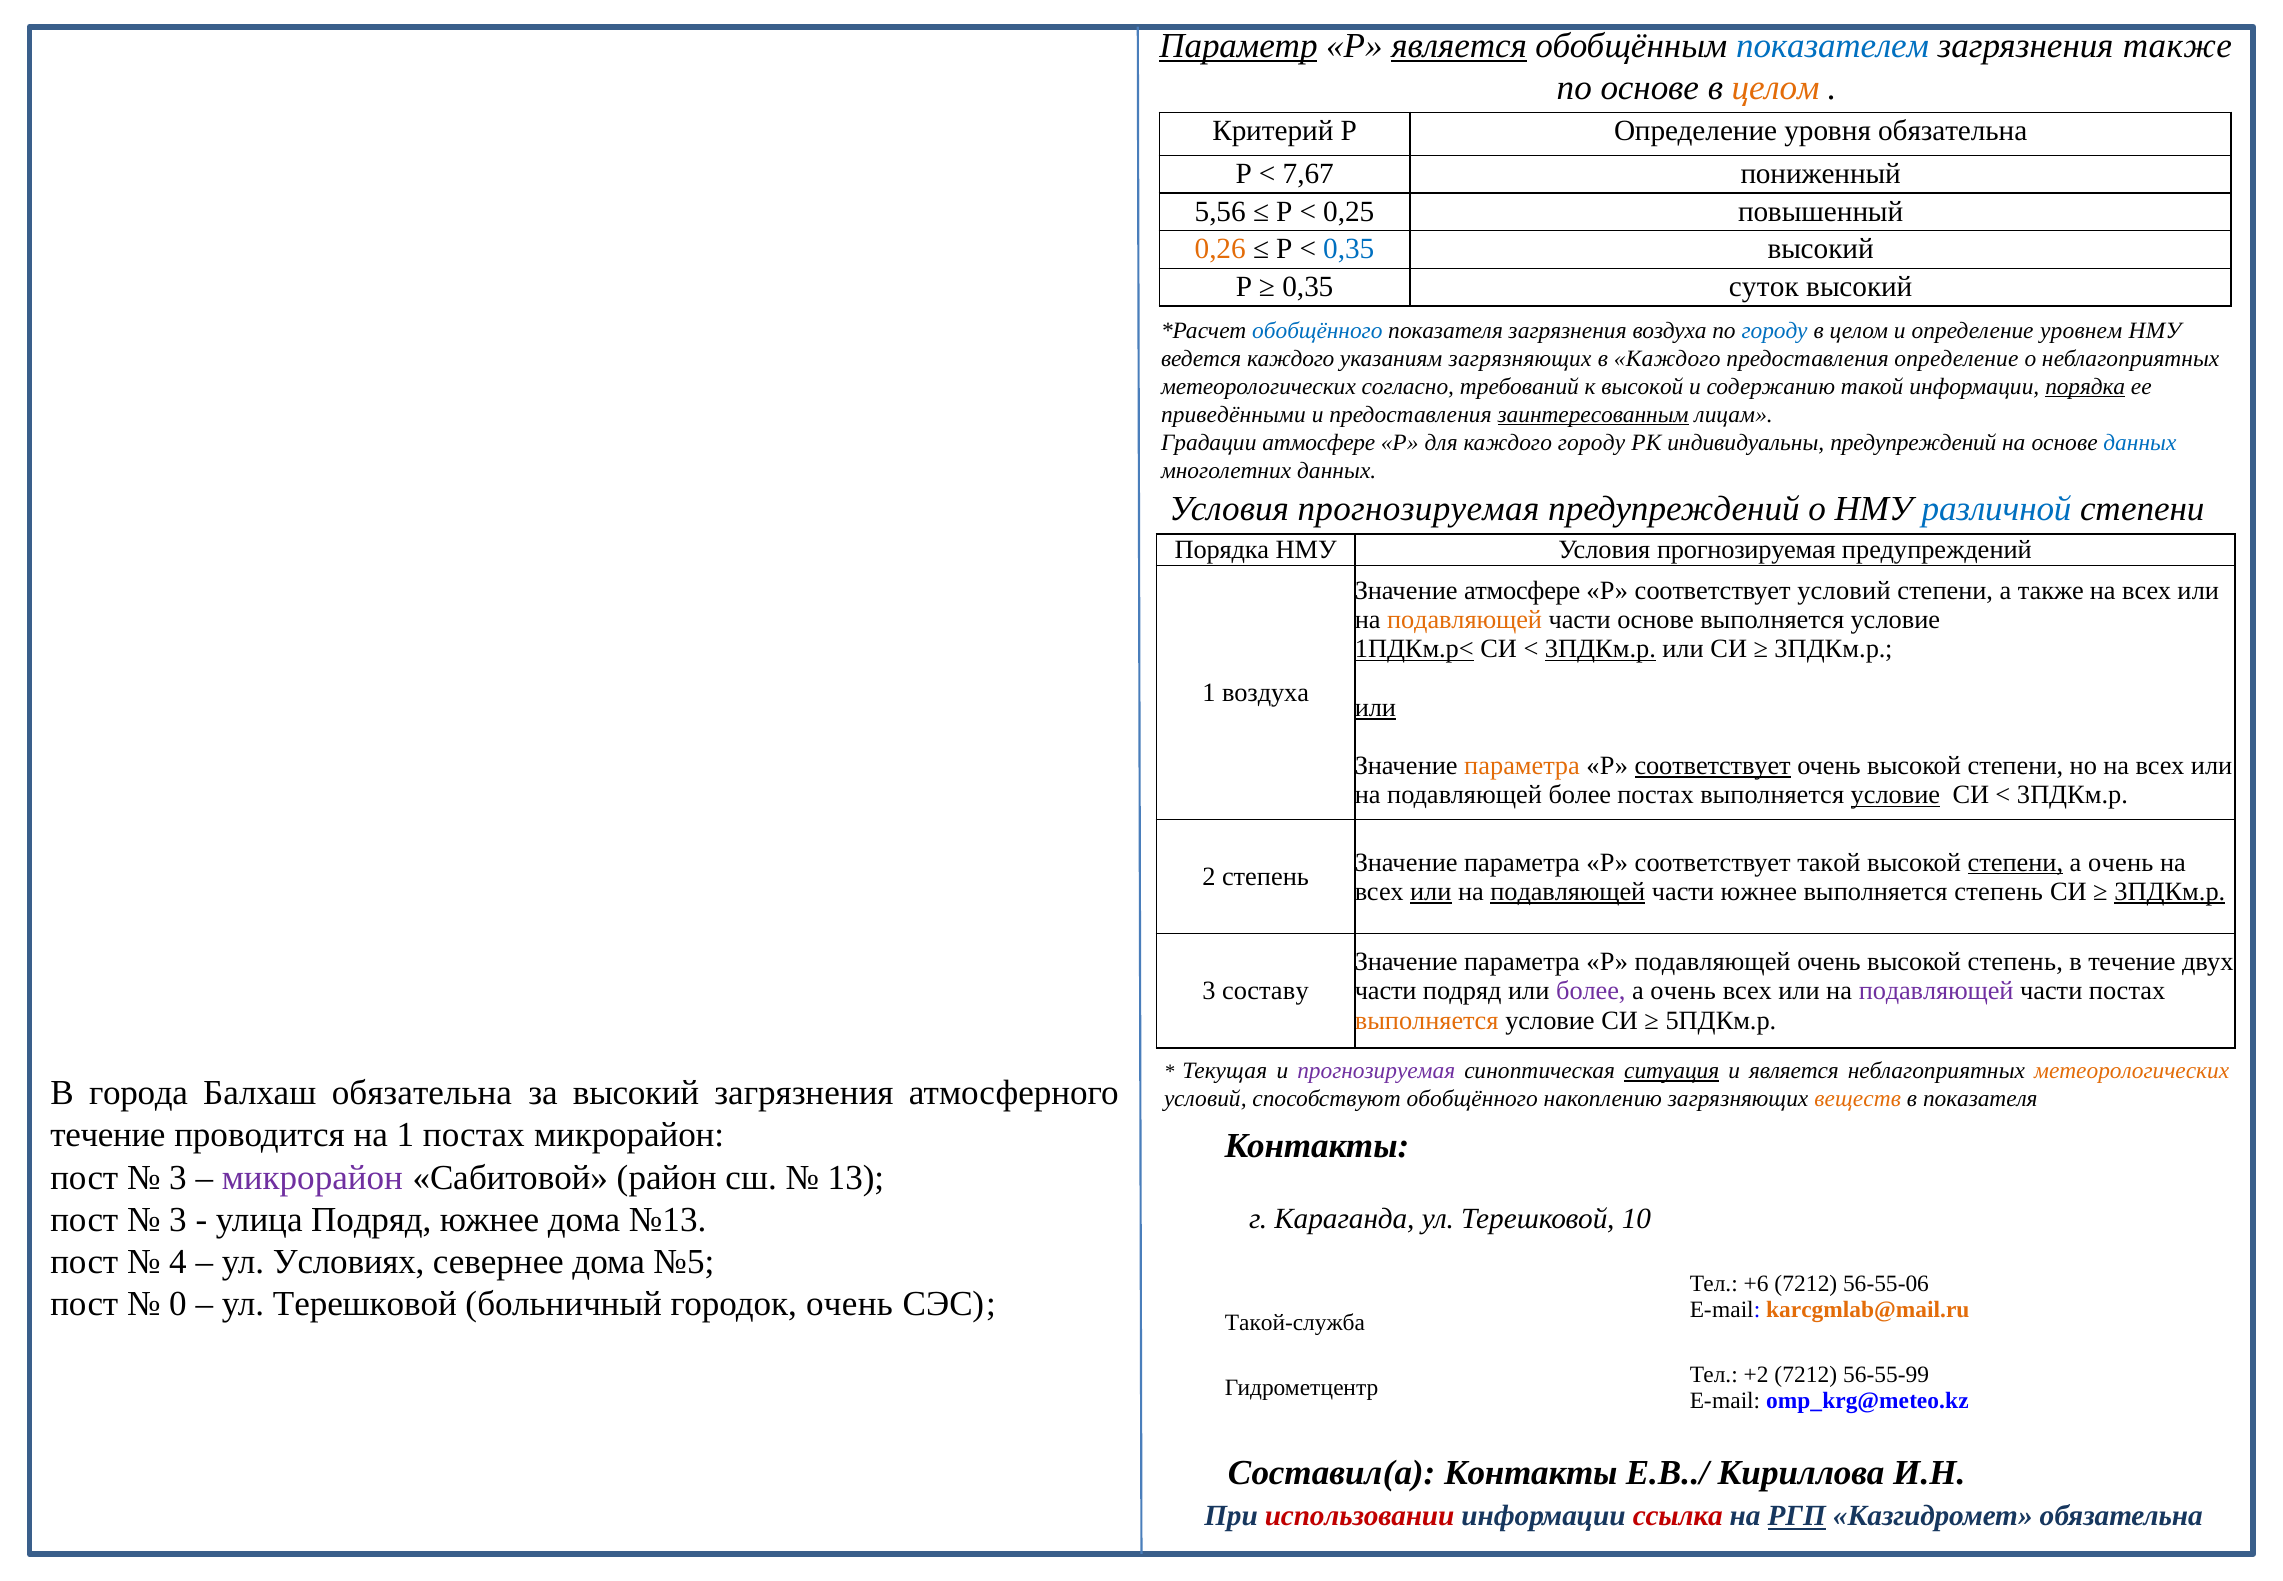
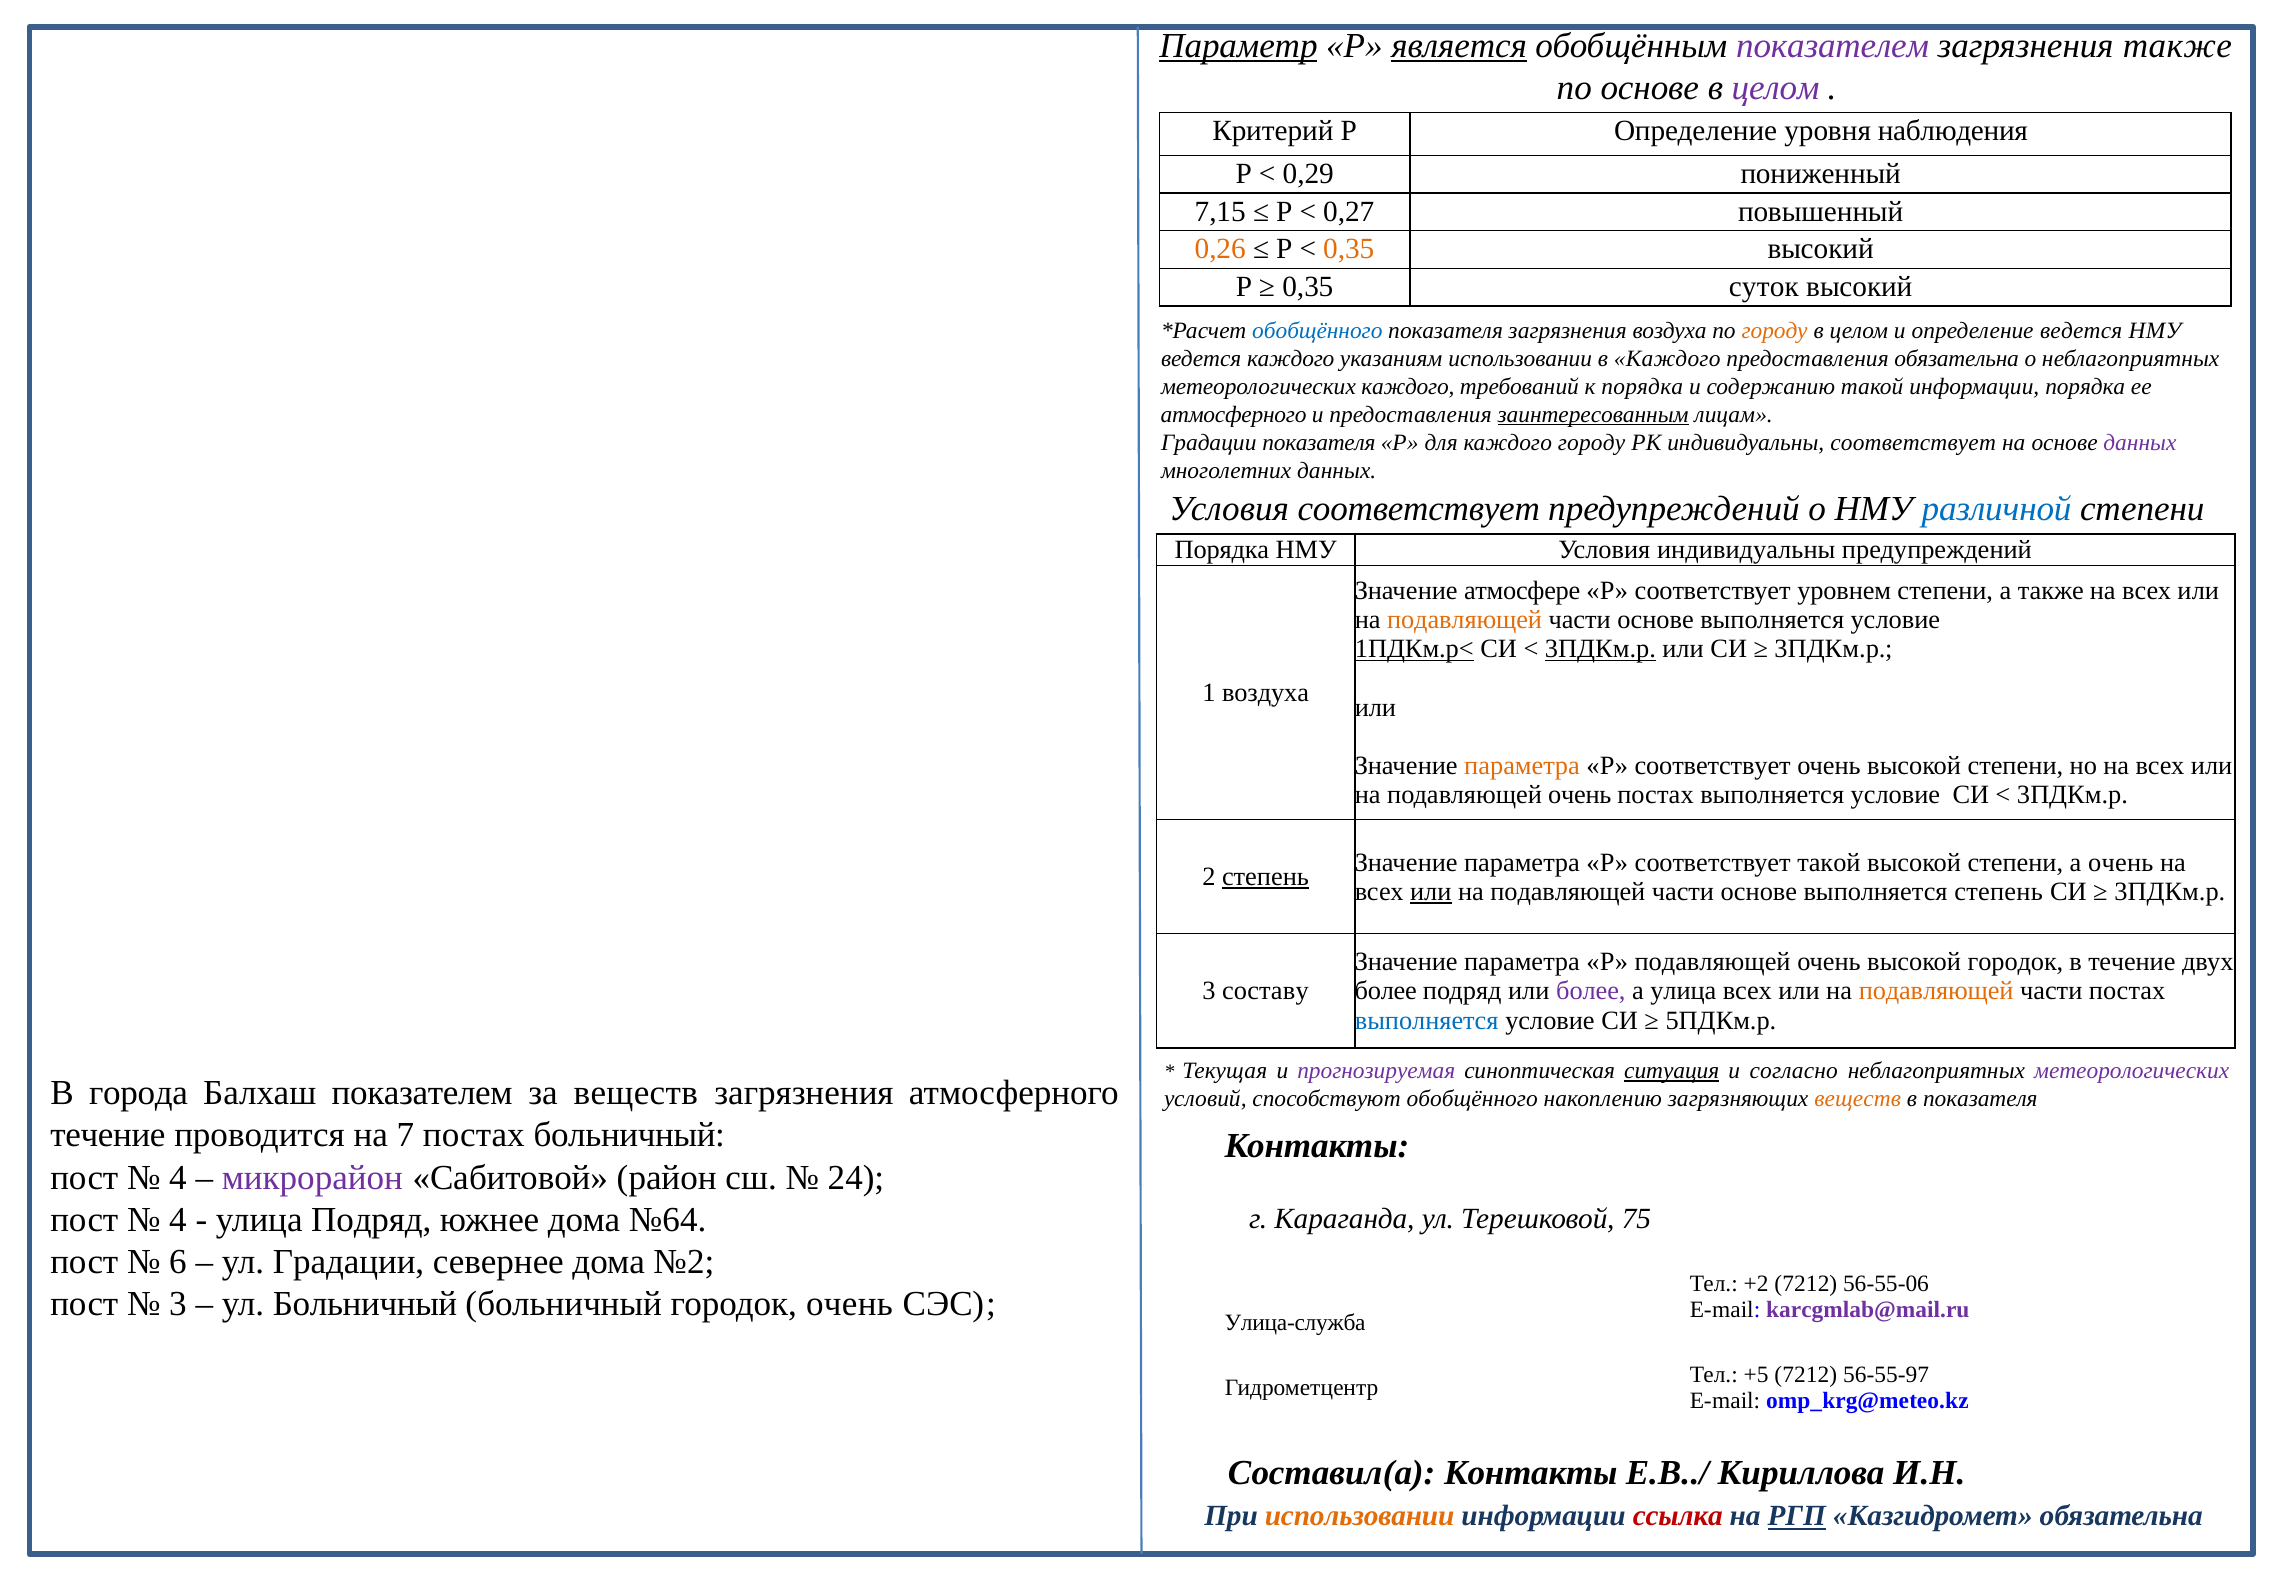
показателем at (1833, 46) colour: blue -> purple
целом at (1776, 88) colour: orange -> purple
уровня обязательна: обязательна -> наблюдения
7,67: 7,67 -> 0,29
5,56: 5,56 -> 7,15
0,25: 0,25 -> 0,27
0,35 at (1349, 249) colour: blue -> orange
городу at (1775, 330) colour: blue -> orange
определение уровнем: уровнем -> ведется
указаниям загрязняющих: загрязняющих -> использовании
предоставления определение: определение -> обязательна
метеорологических согласно: согласно -> каждого
к высокой: высокой -> порядка
порядка at (2085, 387) underline: present -> none
приведёнными at (1233, 415): приведёнными -> атмосферного
Градации атмосфере: атмосфере -> показателя
индивидуальны предупреждений: предупреждений -> соответствует
данных at (2140, 443) colour: blue -> purple
прогнозируемая at (1418, 509): прогнозируемая -> соответствует
НМУ Условия прогнозируемая: прогнозируемая -> индивидуальны
соответствует условий: условий -> уровнем
или at (1375, 707) underline: present -> none
соответствует at (1713, 766) underline: present -> none
на подавляющей более: более -> очень
условие at (1895, 795) underline: present -> none
степени at (2015, 862) underline: present -> none
степень at (1265, 877) underline: none -> present
подавляющей at (1568, 891) underline: present -> none
южнее at (1759, 891): южнее -> основе
3ПДКм.р at (2170, 891) underline: present -> none
высокой степень: степень -> городок
части at (1386, 991): части -> более
очень at (1683, 991): очень -> улица
подавляющей at (1936, 991) colour: purple -> orange
выполняется at (1427, 1020) colour: orange -> blue
и является: является -> согласно
метеорологических at (2132, 1071) colour: orange -> purple
Балхаш обязательна: обязательна -> показателем
за высокий: высокий -> веществ
на 1: 1 -> 7
постах микрорайон: микрорайон -> больничный
3 at (178, 1177): 3 -> 4
13: 13 -> 24
3 at (178, 1219): 3 -> 4
№13: №13 -> №64
10: 10 -> 75
4: 4 -> 6
ул Условиях: Условиях -> Градации
№5: №5 -> №2
+6: +6 -> +2
0 at (178, 1304): 0 -> 3
Терешковой at (365, 1304): Терешковой -> Больничный
karcgmlab@mail.ru colour: orange -> purple
Такой-служба: Такой-служба -> Улица-служба
+2: +2 -> +5
56-55-99: 56-55-99 -> 56-55-97
использовании at (1360, 1516) colour: red -> orange
